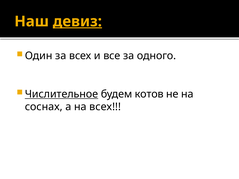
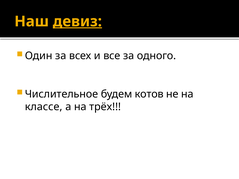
Числительное underline: present -> none
соснах: соснах -> классе
на всех: всех -> трёх
